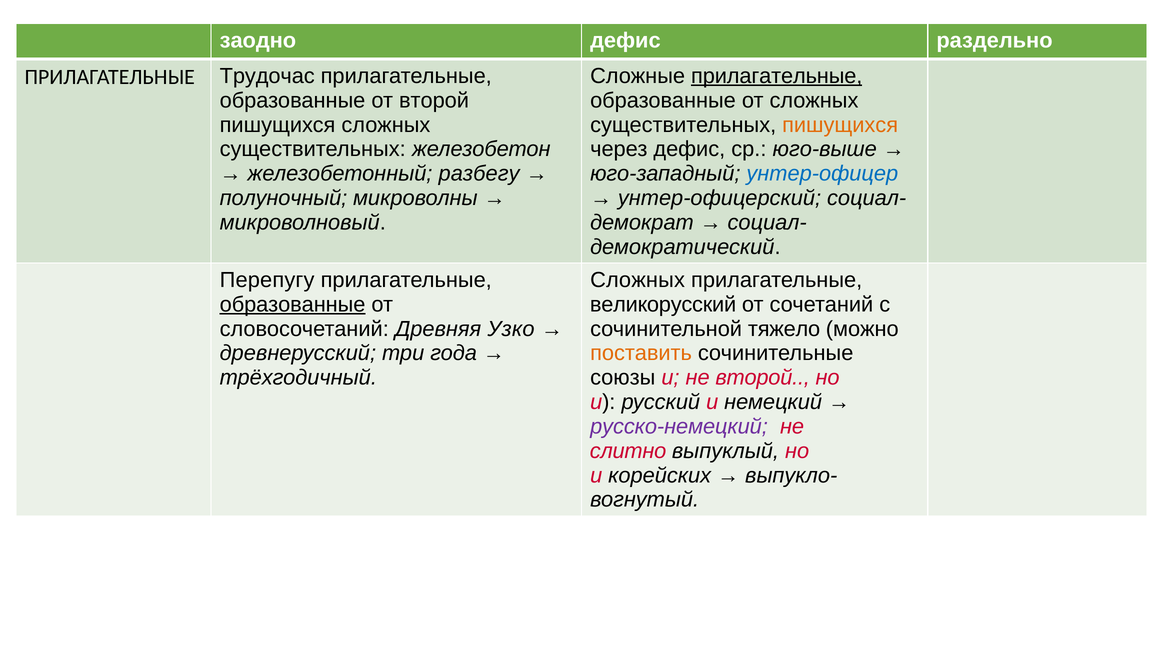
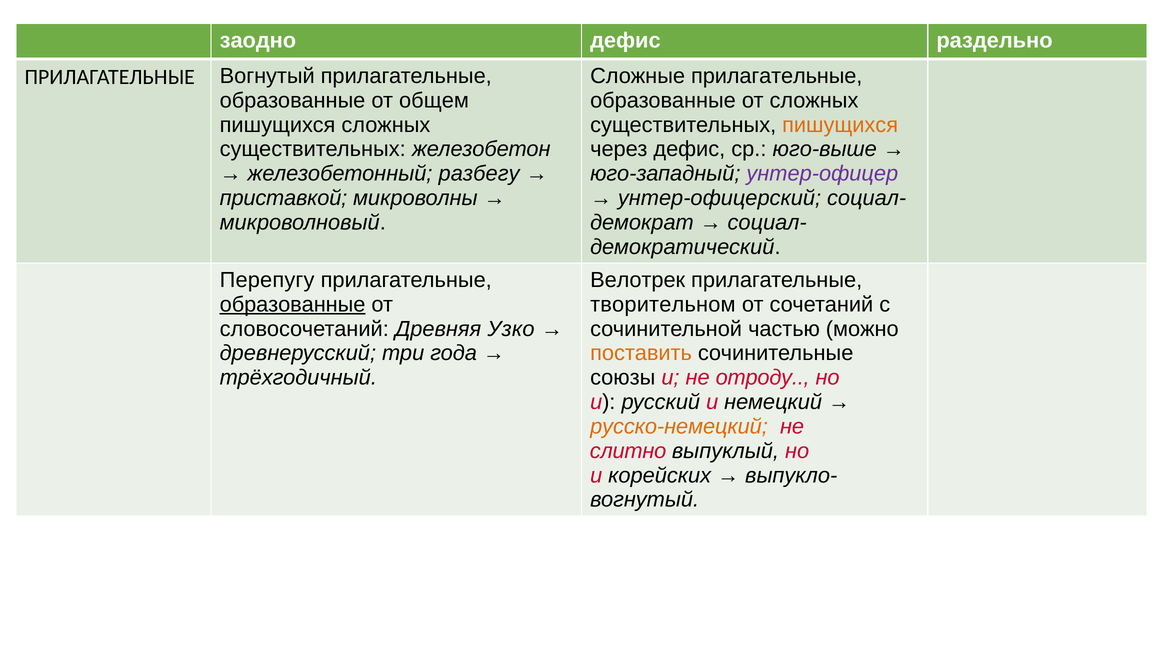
прилагательные at (777, 76) underline: present -> none
ПРИЛАГАТЕЛЬНЫЕ Трудочас: Трудочас -> Вогнутый
от второй: второй -> общем
унтер-офицер colour: blue -> purple
полуночный: полуночный -> приставкой
Сложных at (638, 280): Сложных -> Велотрек
великорусский: великорусский -> творительном
тяжело: тяжело -> частью
не второй: второй -> отроду
русско-немецкий colour: purple -> orange
